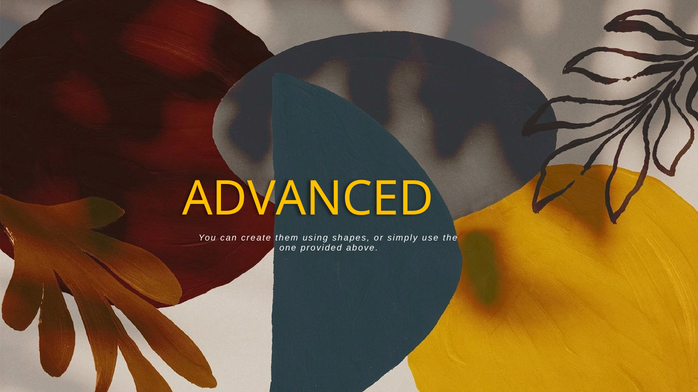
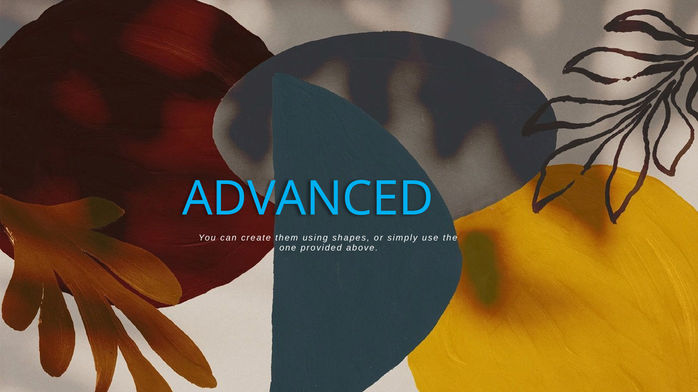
ADVANCED colour: yellow -> light blue
